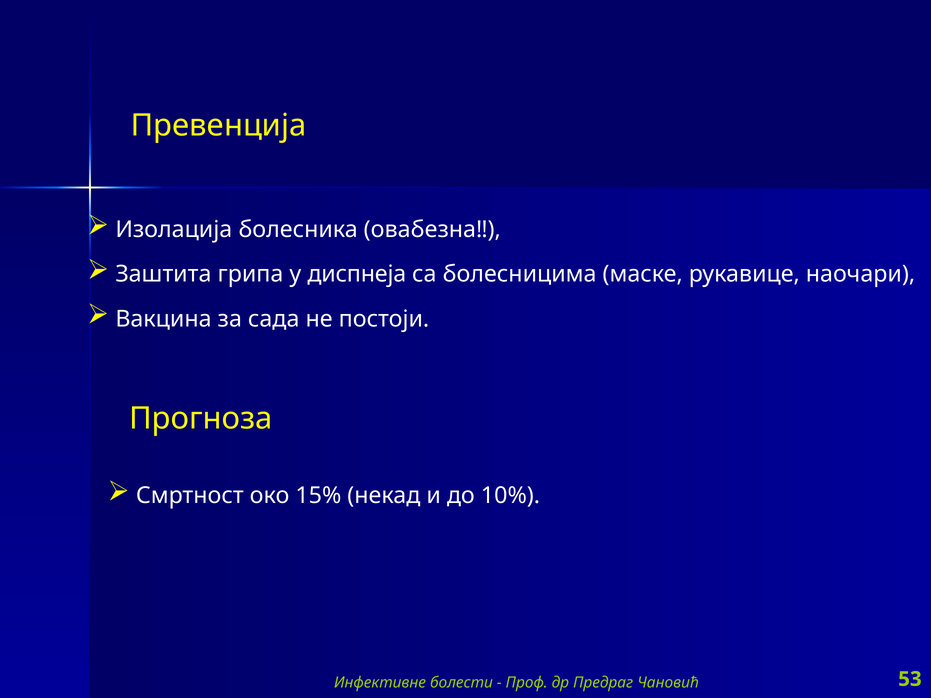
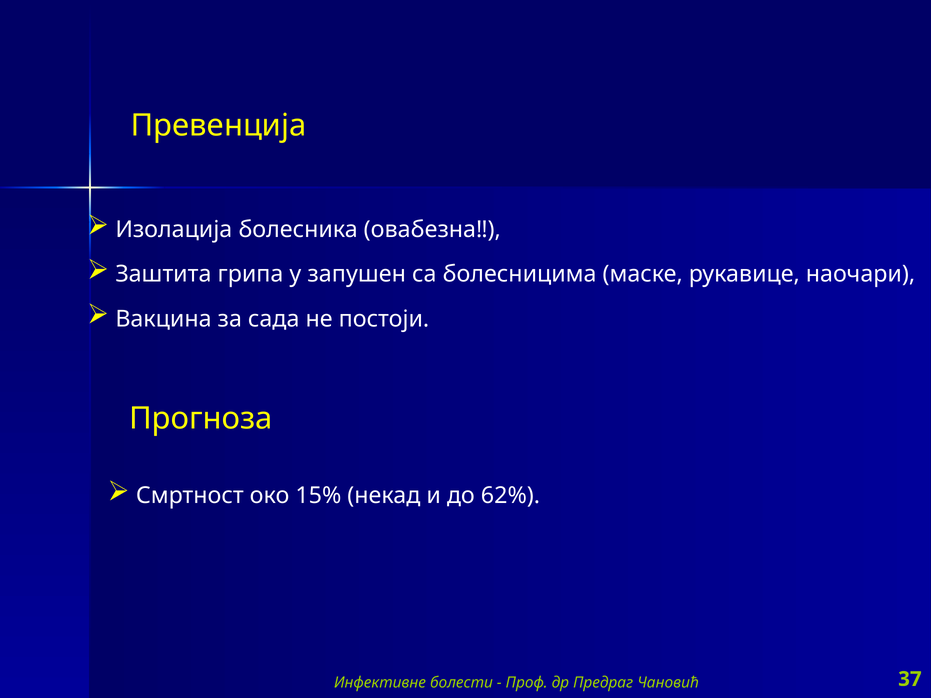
диспнеја: диспнеја -> запушен
10%: 10% -> 62%
53: 53 -> 37
